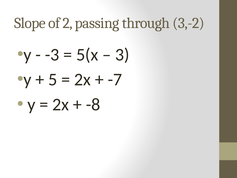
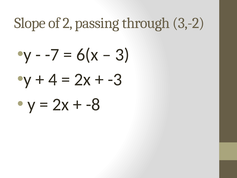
-3: -3 -> -7
5(x: 5(x -> 6(x
5: 5 -> 4
-7: -7 -> -3
